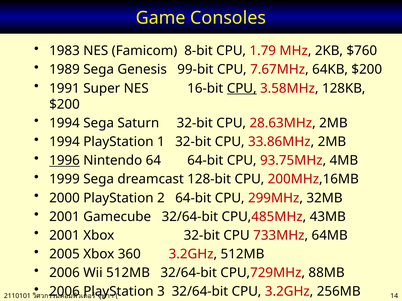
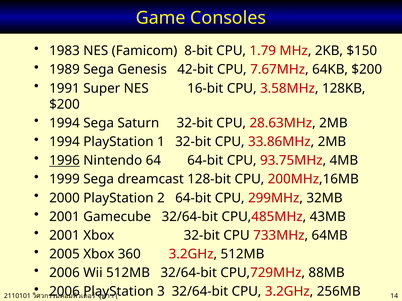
$760: $760 -> $150
99-bit: 99-bit -> 42-bit
CPU at (242, 88) underline: present -> none
